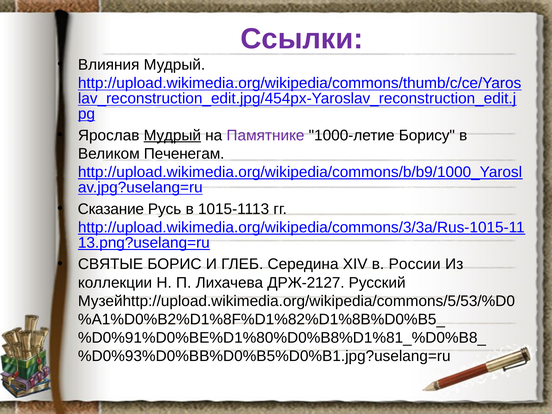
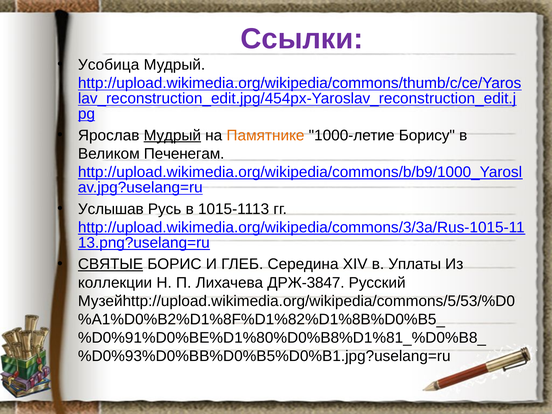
Влияния: Влияния -> Усобица
Памятнике colour: purple -> orange
Сказание: Сказание -> Услышав
СВЯТЫЕ underline: none -> present
России: России -> Уплаты
ДРЖ-2127: ДРЖ-2127 -> ДРЖ-3847
